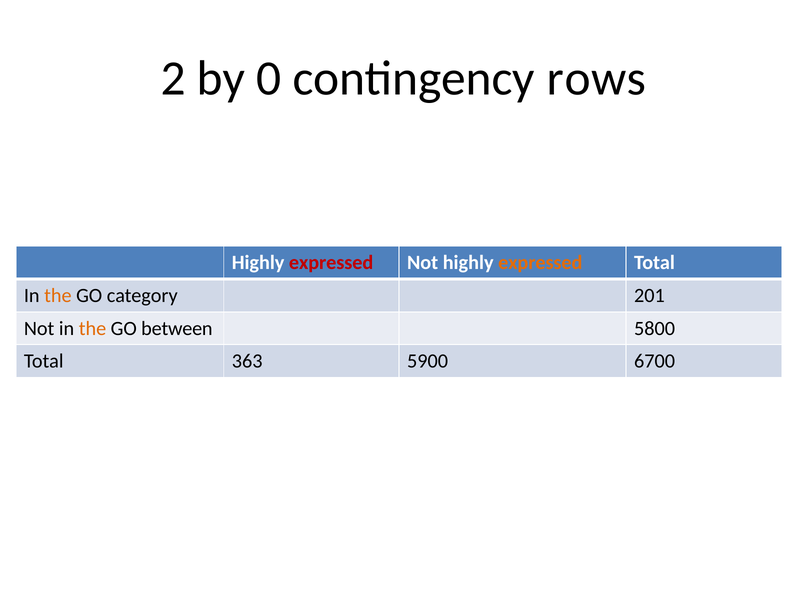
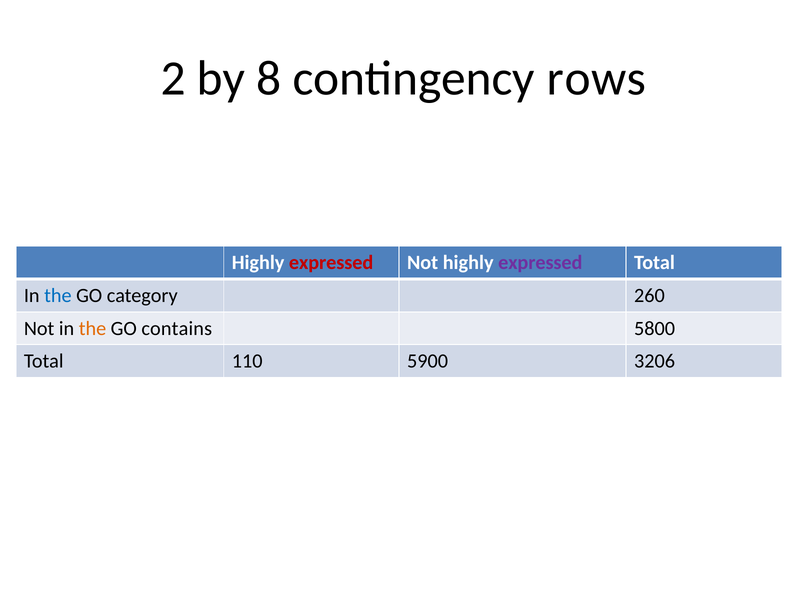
0: 0 -> 8
expressed at (540, 263) colour: orange -> purple
the at (58, 295) colour: orange -> blue
201: 201 -> 260
between: between -> contains
363: 363 -> 110
6700: 6700 -> 3206
